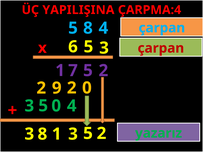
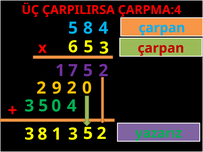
YAPILIŞINA: YAPILIŞINA -> ÇARPILIRSA
